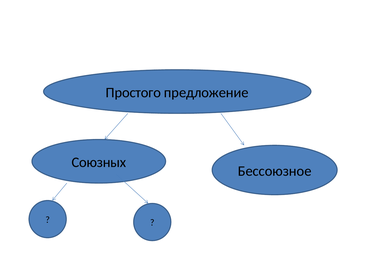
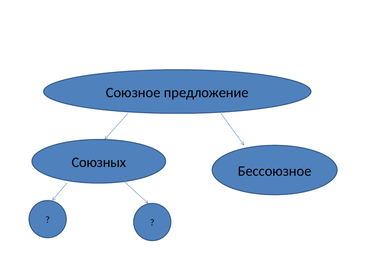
Простого: Простого -> Союзное
